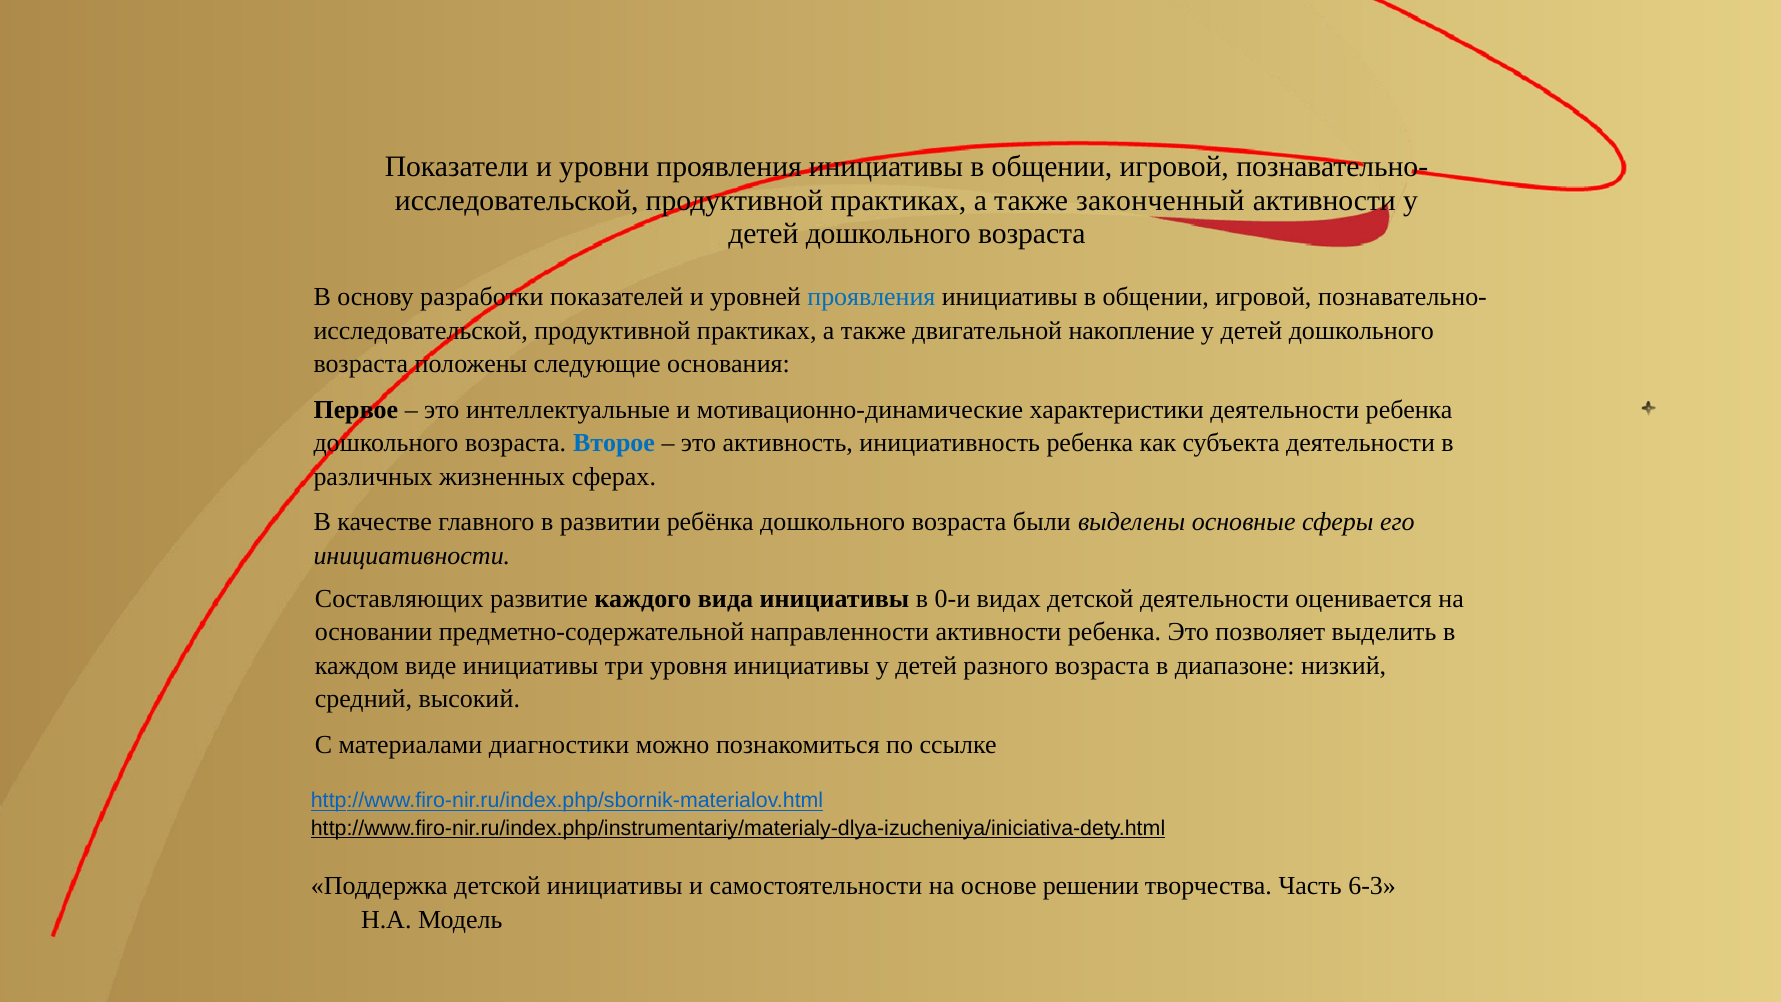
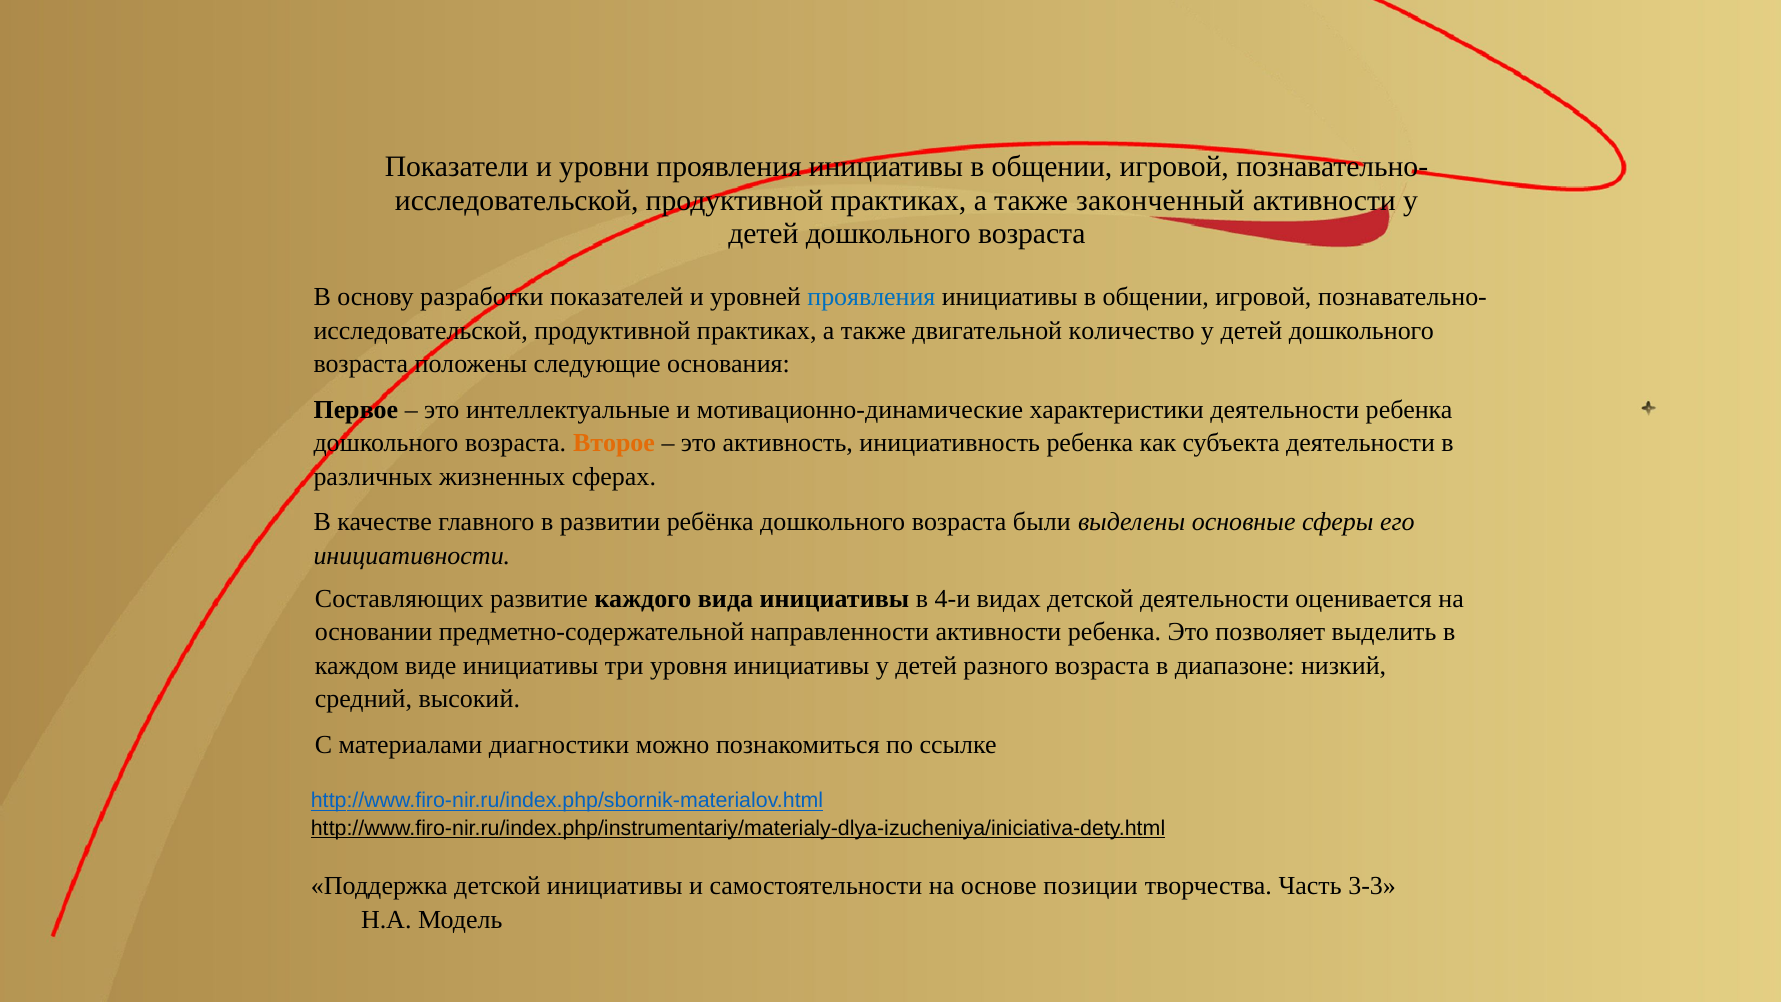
накопление: накопление -> количество
Второе colour: blue -> orange
0-и: 0-и -> 4-и
решении: решении -> позиции
6-3: 6-3 -> 3-3
